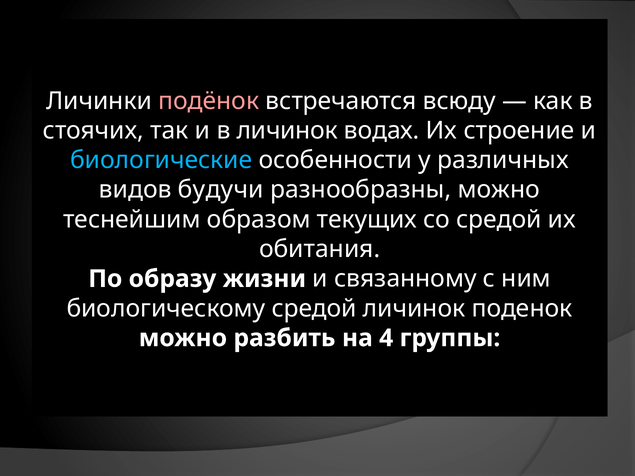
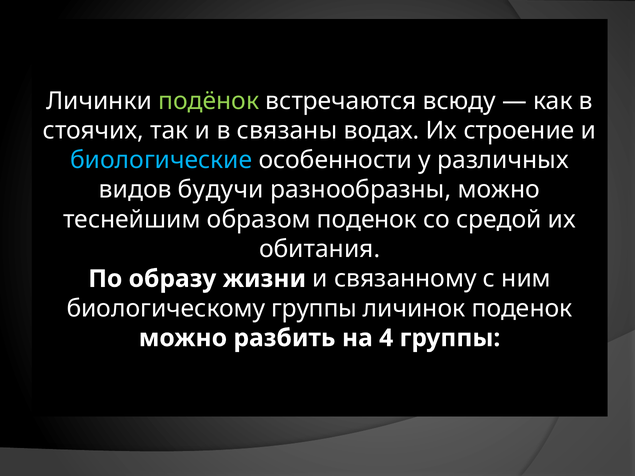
подёнок colour: pink -> light green
в личинок: личинок -> связаны
образом текущих: текущих -> поденок
биологическому средой: средой -> группы
